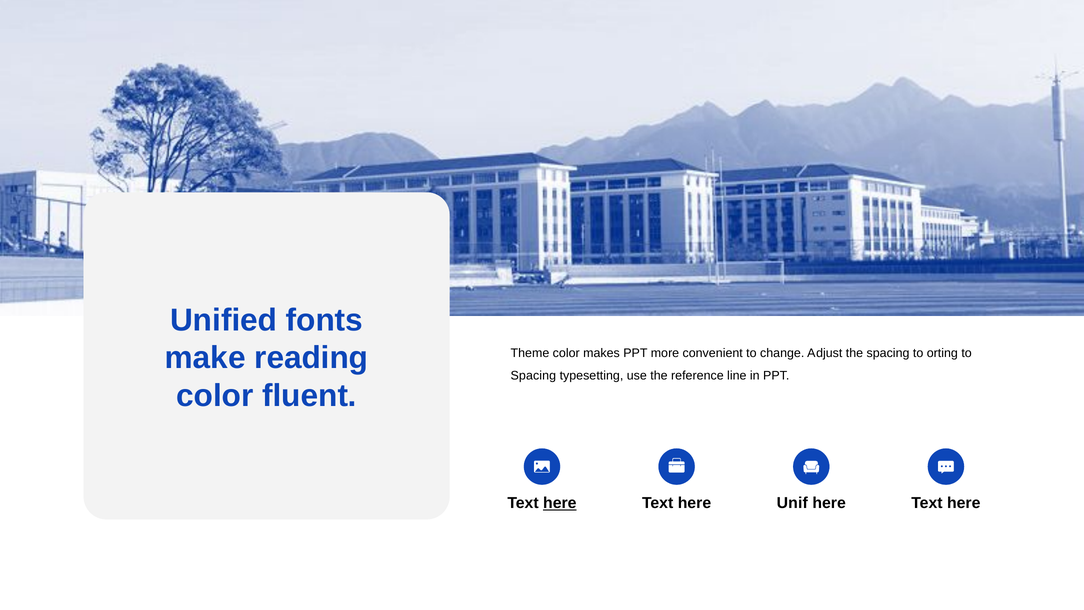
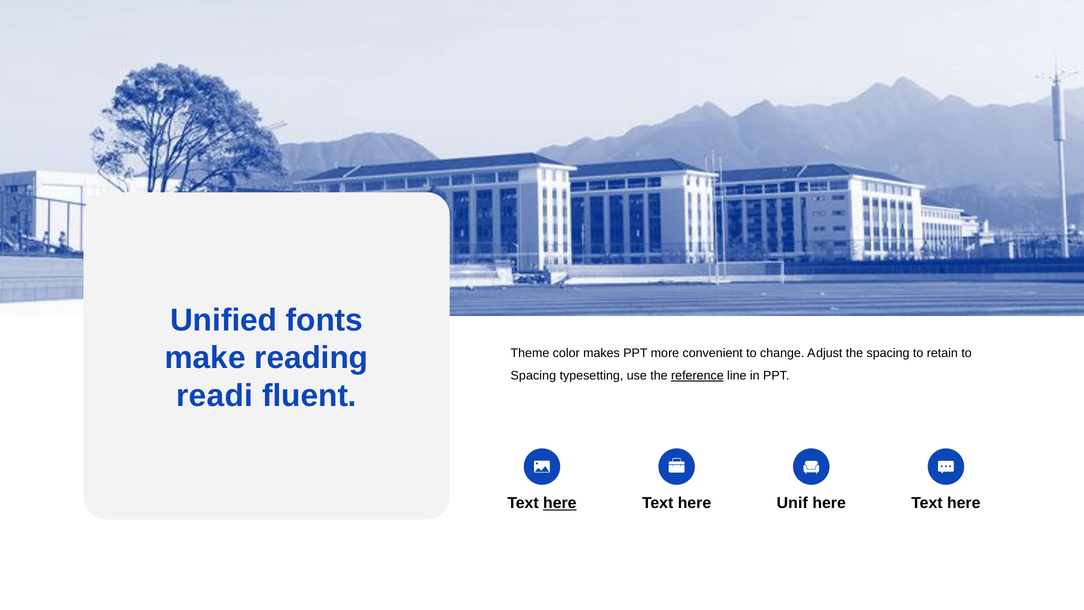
orting: orting -> retain
reference underline: none -> present
color at (215, 396): color -> readi
